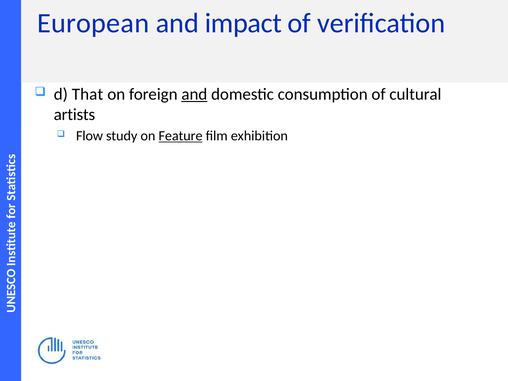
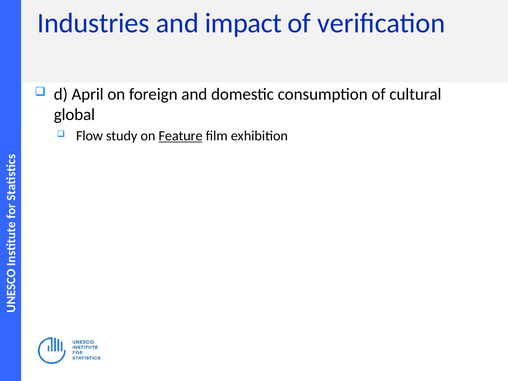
European: European -> Industries
That: That -> April
and at (194, 94) underline: present -> none
artists: artists -> global
